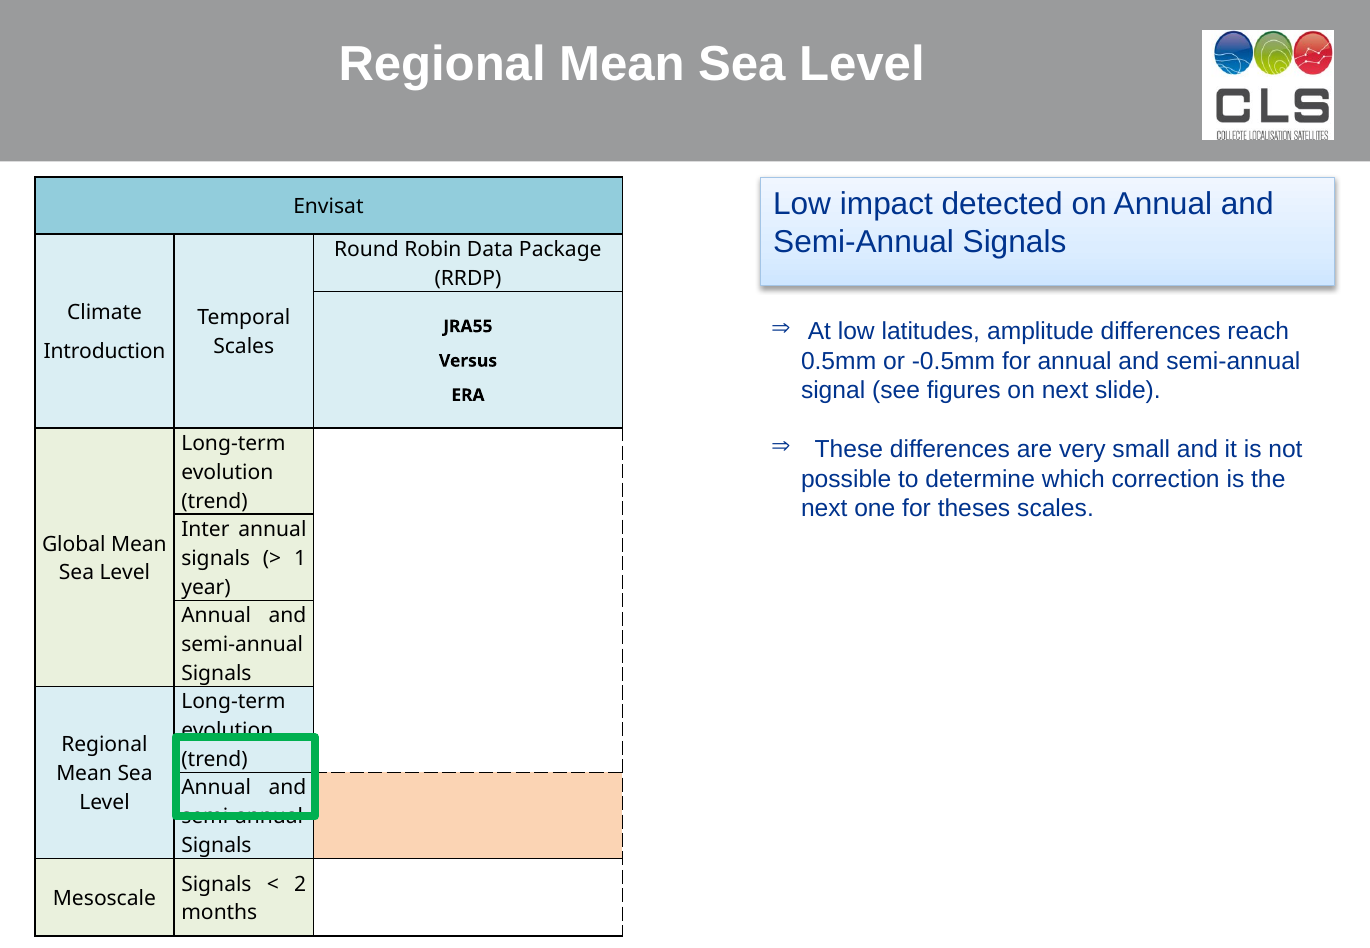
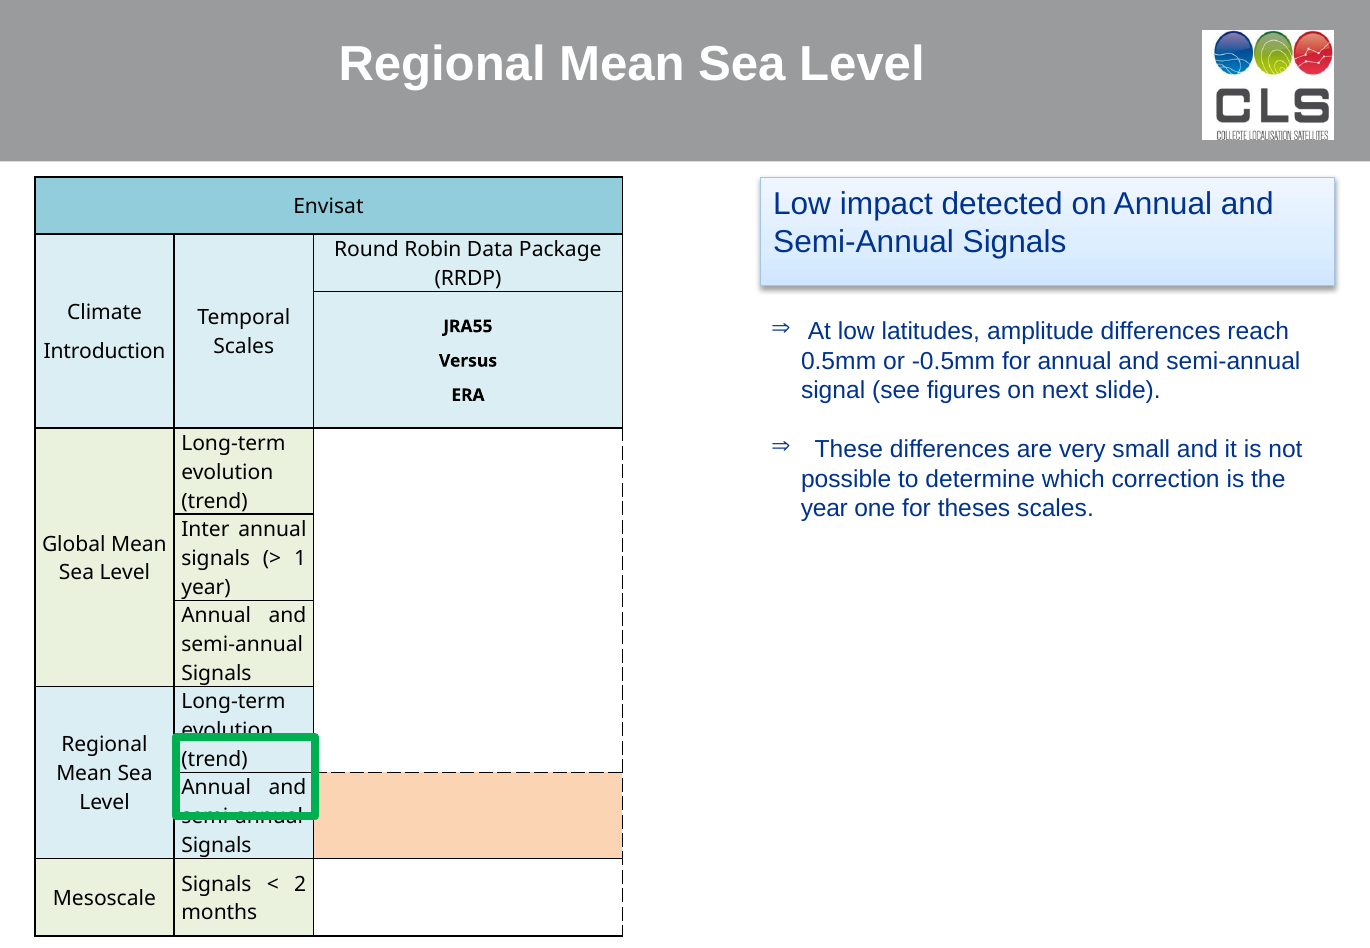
next at (824, 509): next -> year
